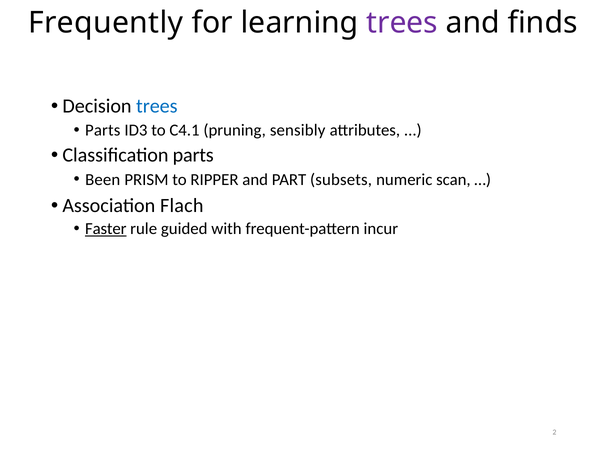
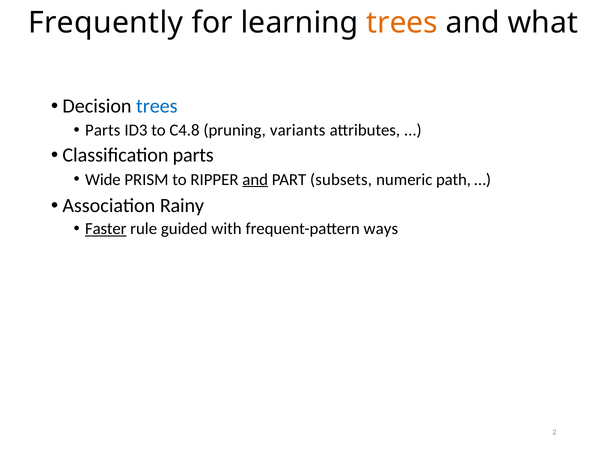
trees at (402, 23) colour: purple -> orange
finds: finds -> what
C4.1: C4.1 -> C4.8
sensibly: sensibly -> variants
Been: Been -> Wide
and at (255, 179) underline: none -> present
scan: scan -> path
Flach: Flach -> Rainy
incur: incur -> ways
